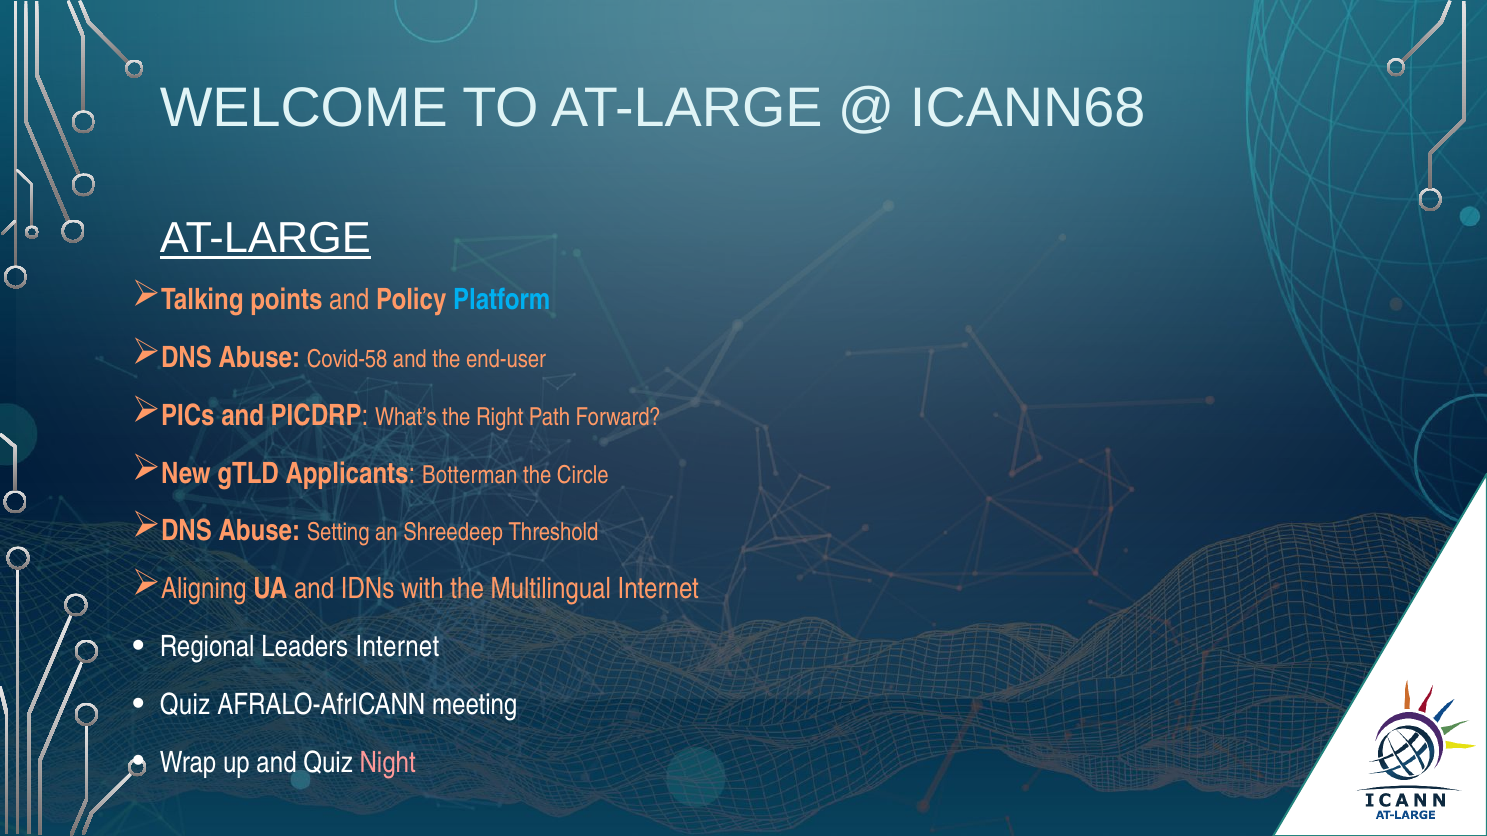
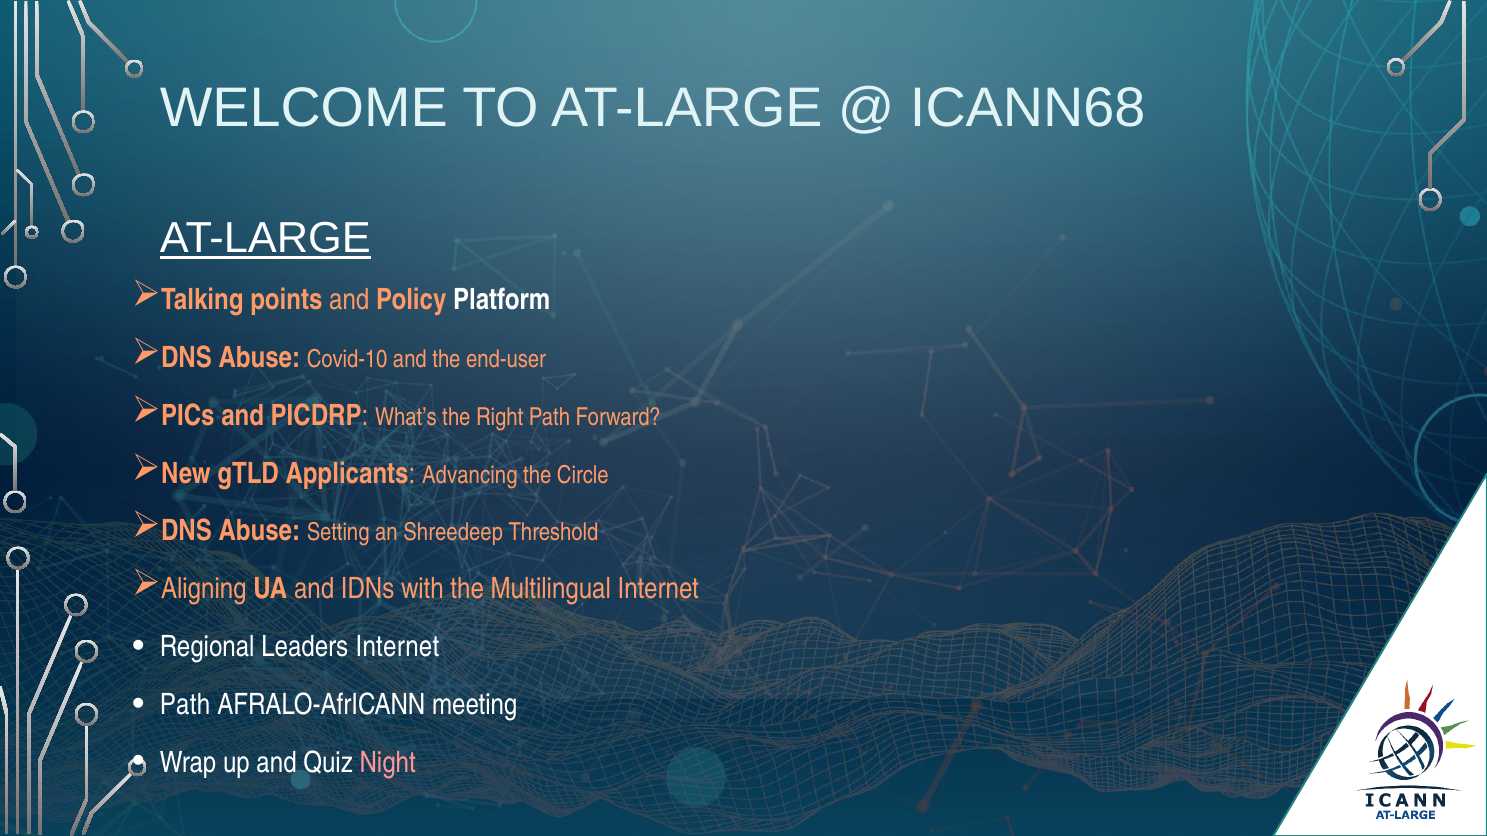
Platform colour: light blue -> white
Covid-58: Covid-58 -> Covid-10
Botterman: Botterman -> Advancing
Quiz at (185, 705): Quiz -> Path
